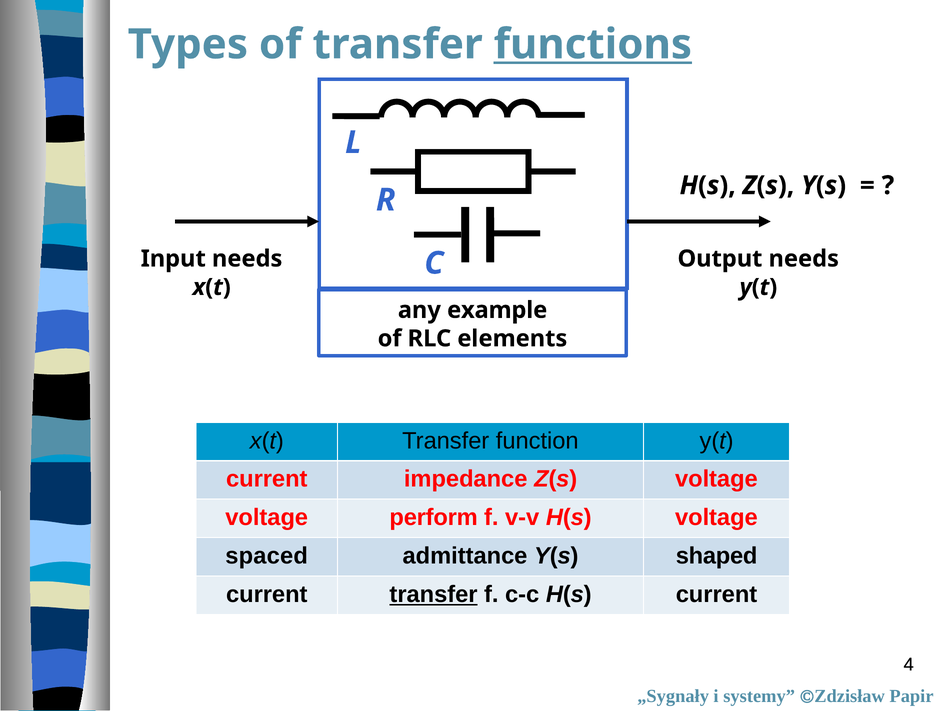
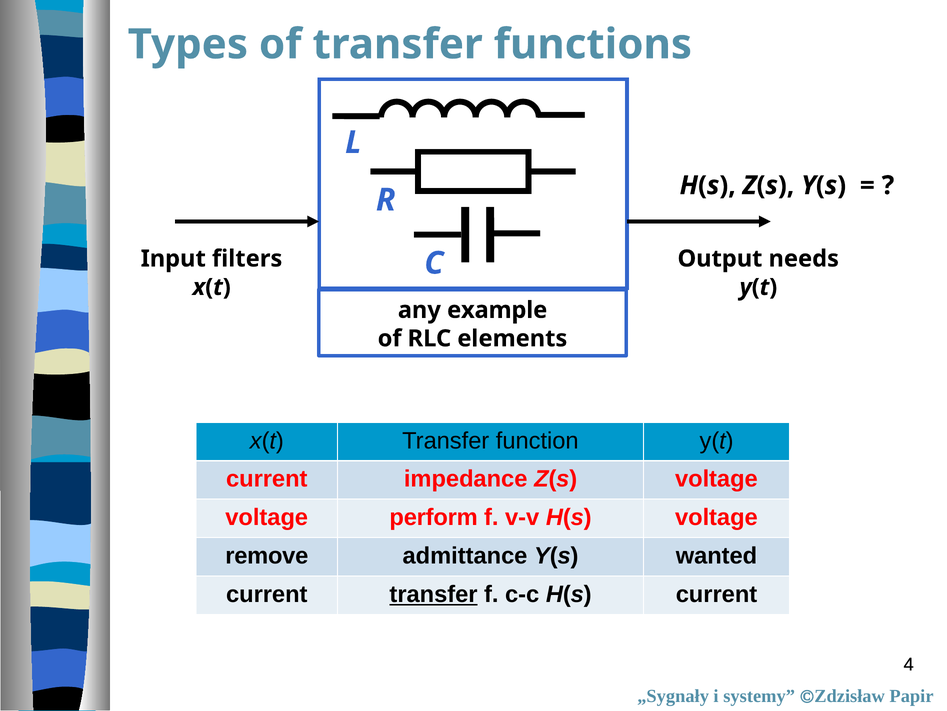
functions underline: present -> none
Input needs: needs -> filters
spaced: spaced -> remove
shaped: shaped -> wanted
